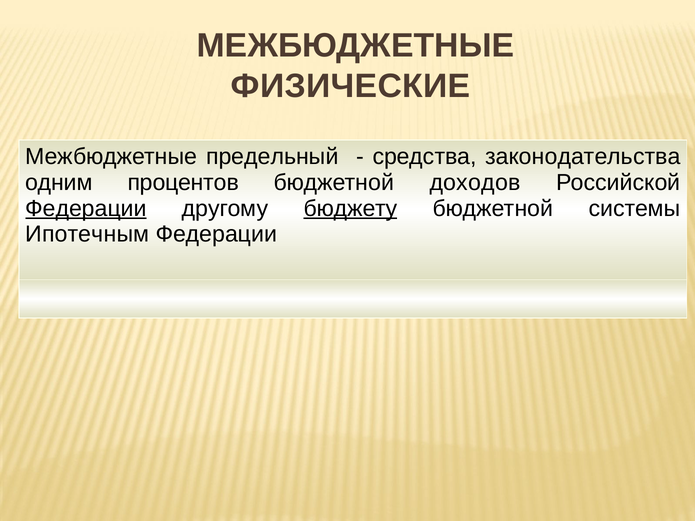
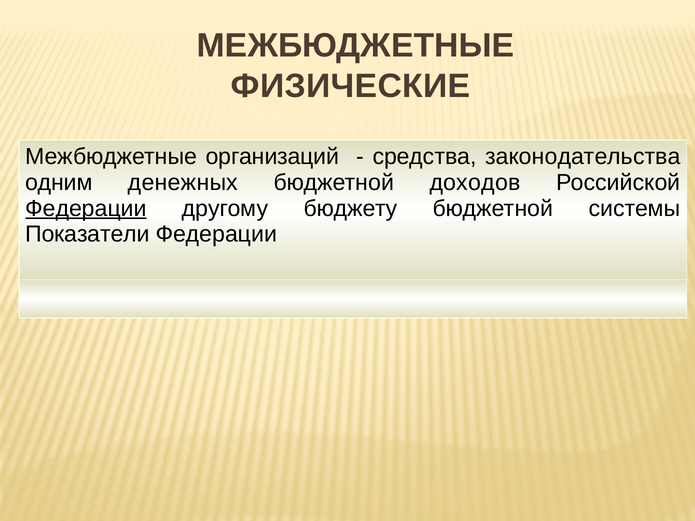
предельный: предельный -> организаций
процентов: процентов -> денежных
бюджету underline: present -> none
Ипотечным: Ипотечным -> Показатели
